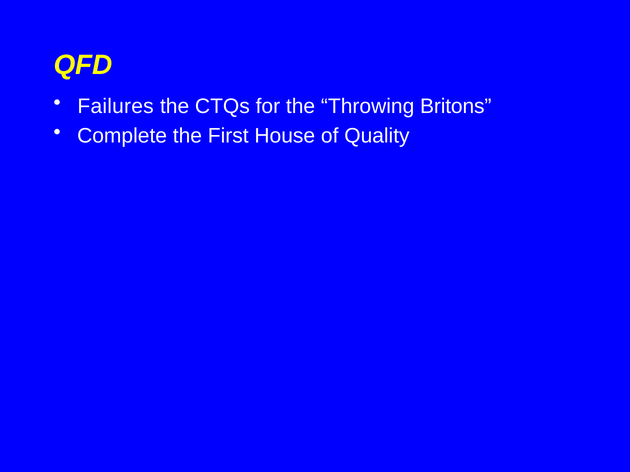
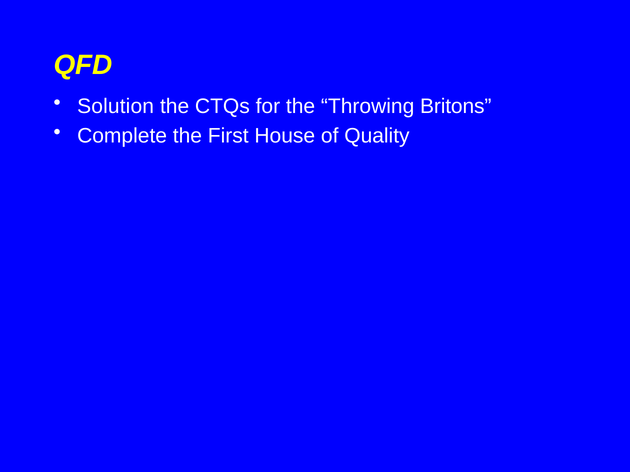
Failures: Failures -> Solution
